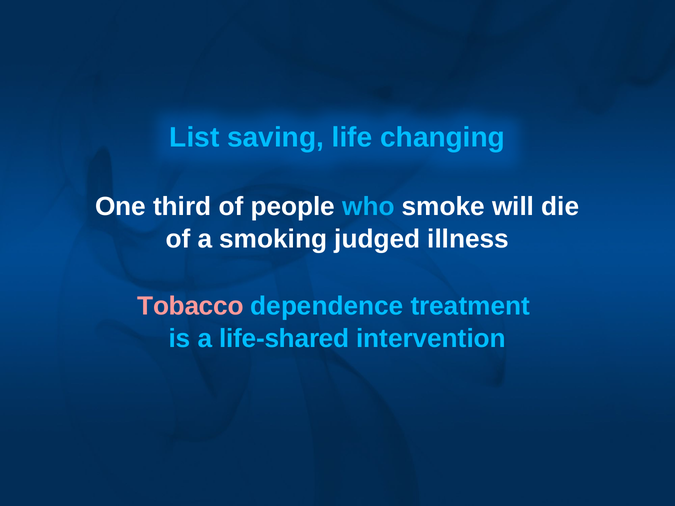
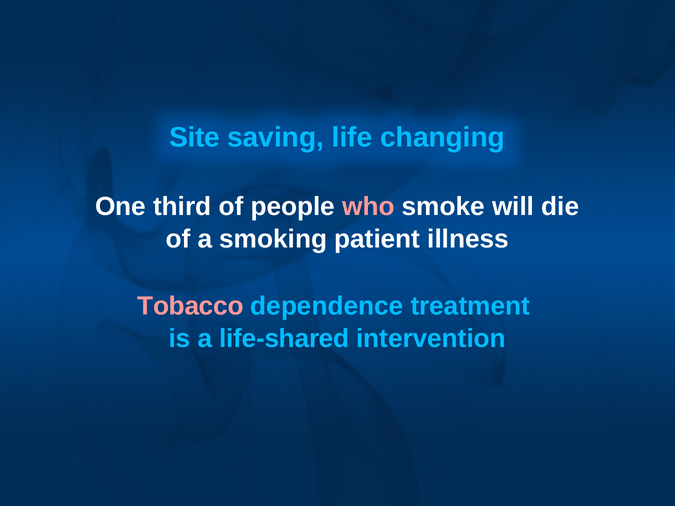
List: List -> Site
who colour: light blue -> pink
judged: judged -> patient
